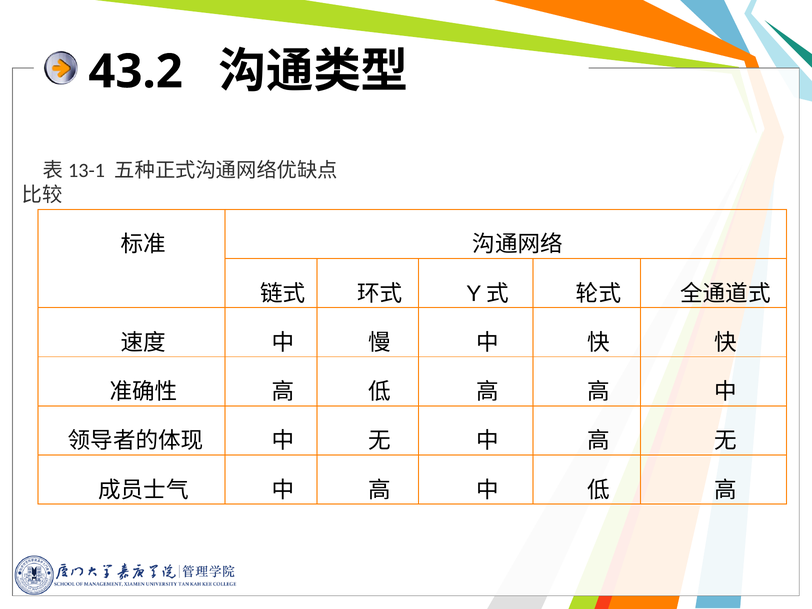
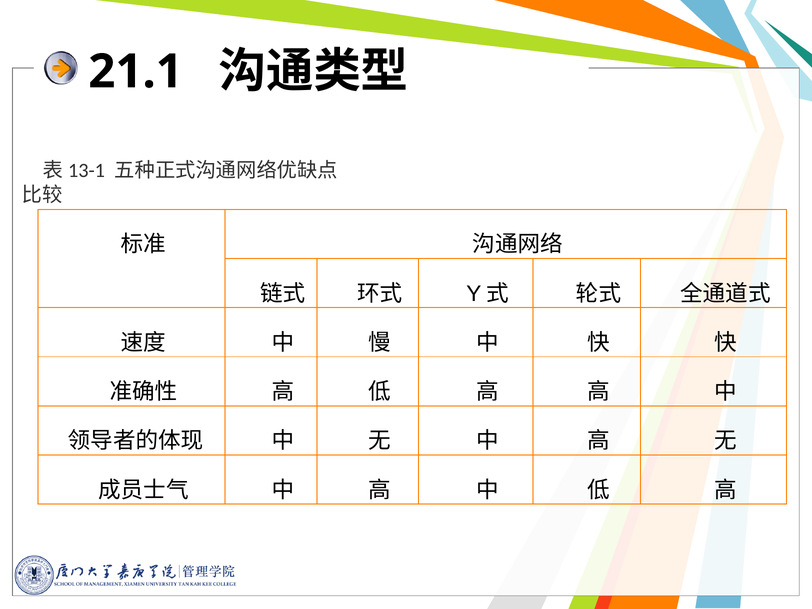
43.2: 43.2 -> 21.1
